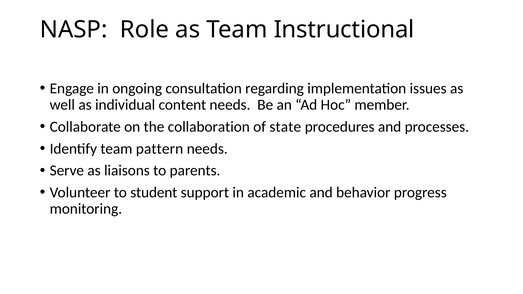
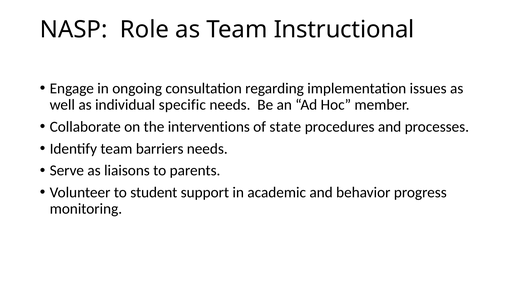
content: content -> specific
collaboration: collaboration -> interventions
pattern: pattern -> barriers
